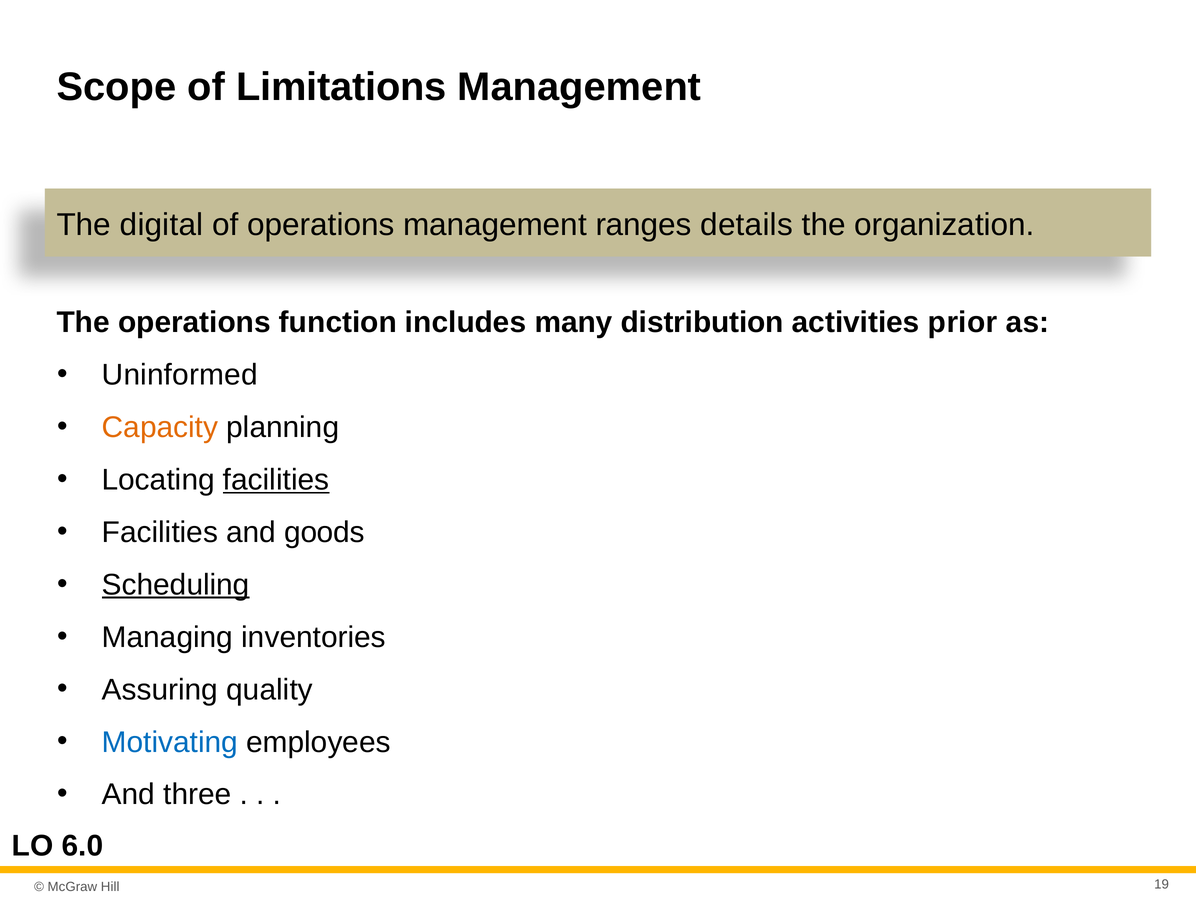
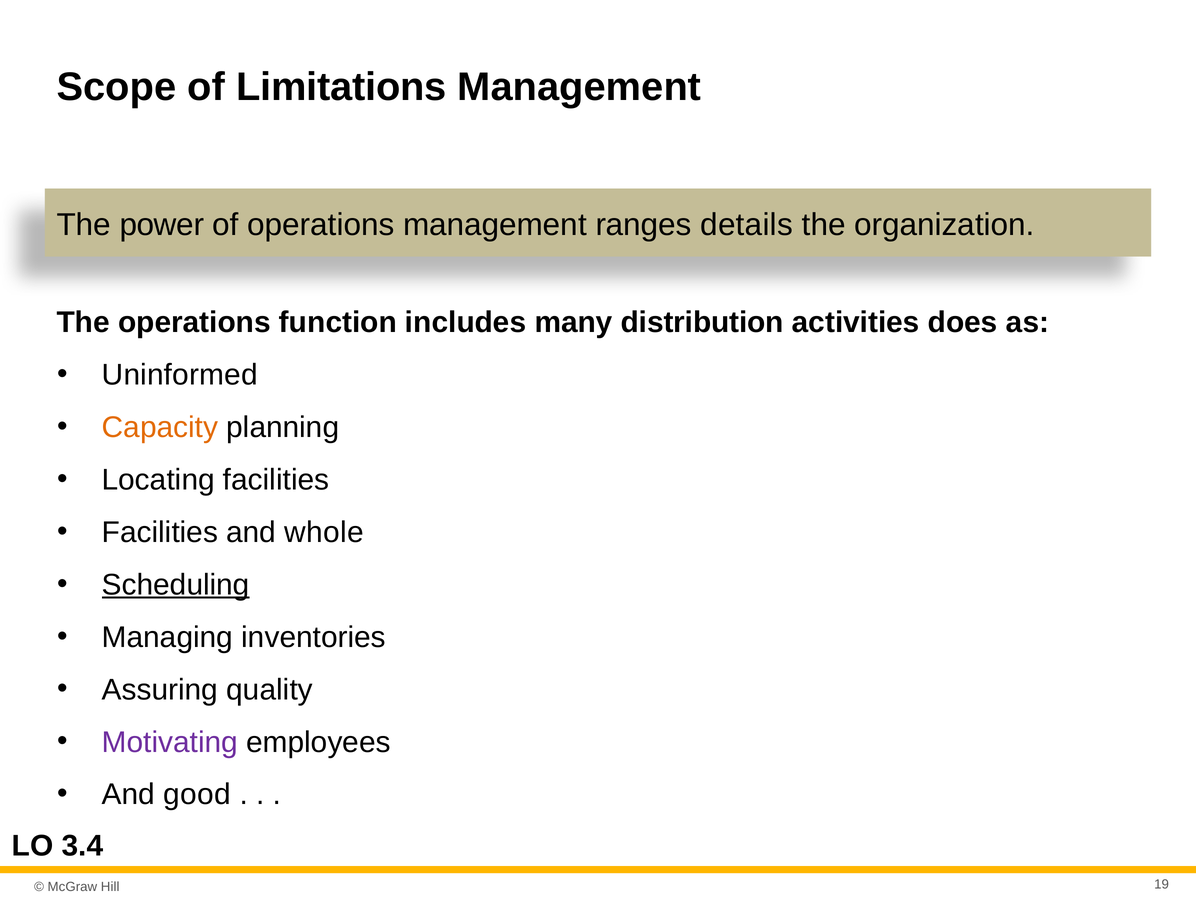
digital: digital -> power
prior: prior -> does
facilities at (276, 480) underline: present -> none
goods: goods -> whole
Motivating colour: blue -> purple
three: three -> good
6.0: 6.0 -> 3.4
